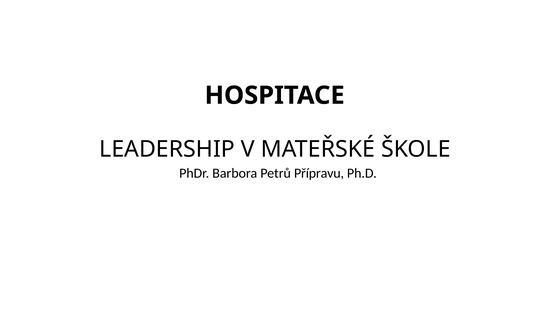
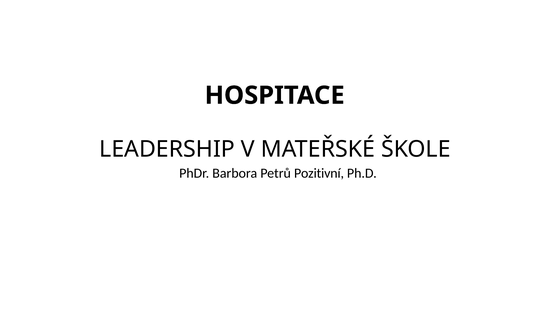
Přípravu: Přípravu -> Pozitivní
